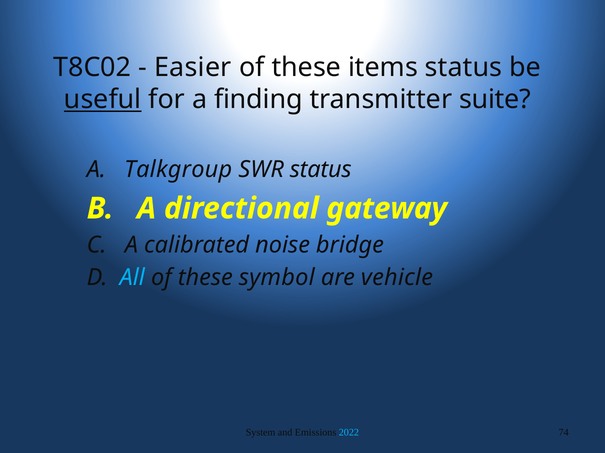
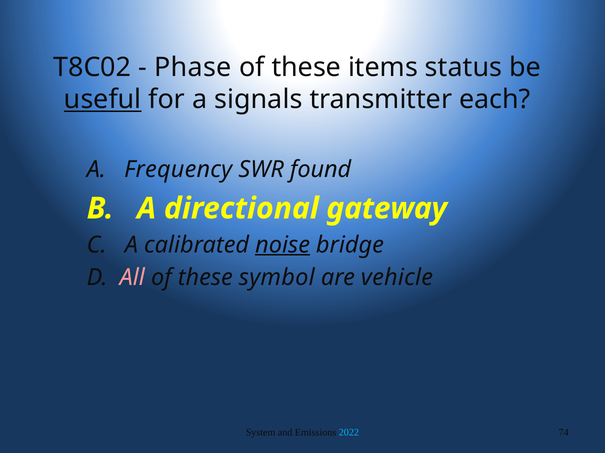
Easier: Easier -> Phase
finding: finding -> signals
suite: suite -> each
Talkgroup: Talkgroup -> Frequency
SWR status: status -> found
noise underline: none -> present
All colour: light blue -> pink
